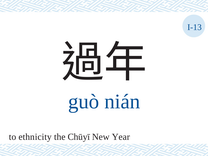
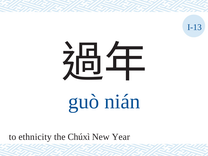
Chūyī: Chūyī -> Chúxì
